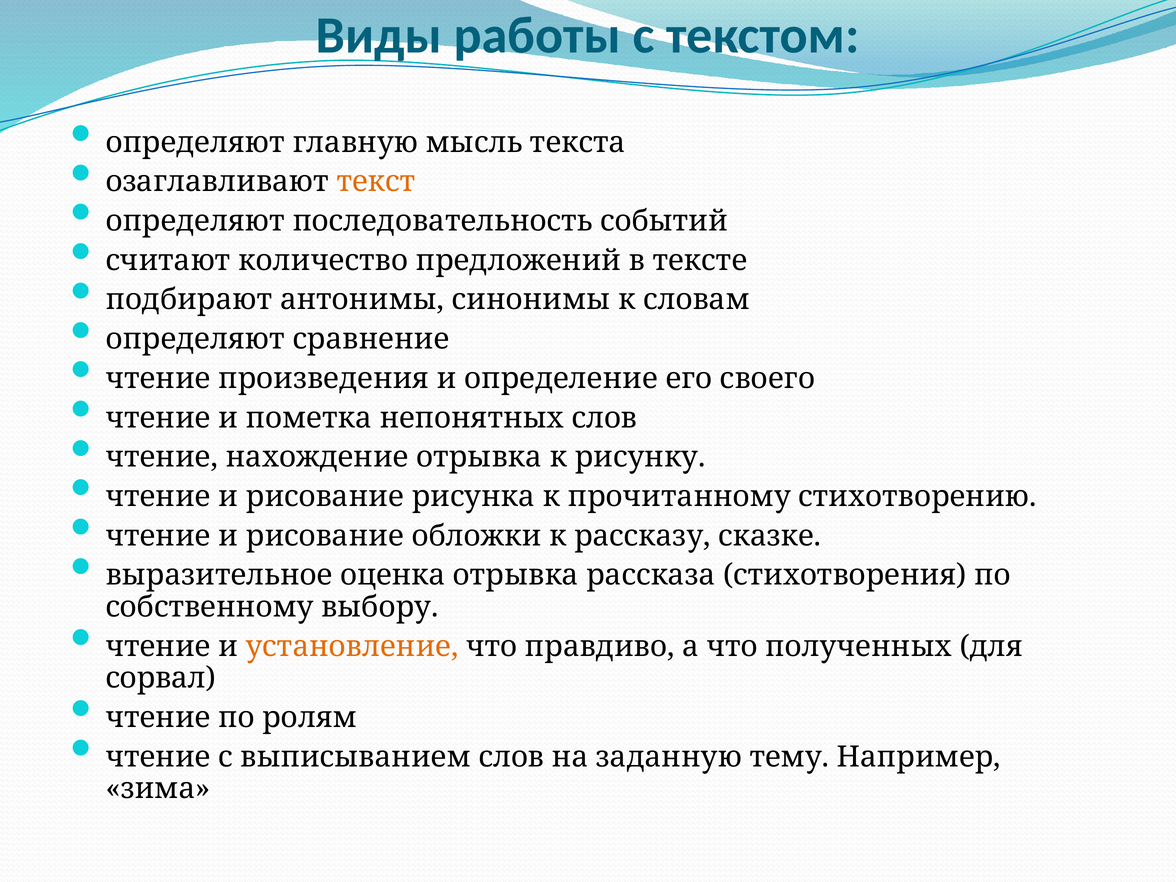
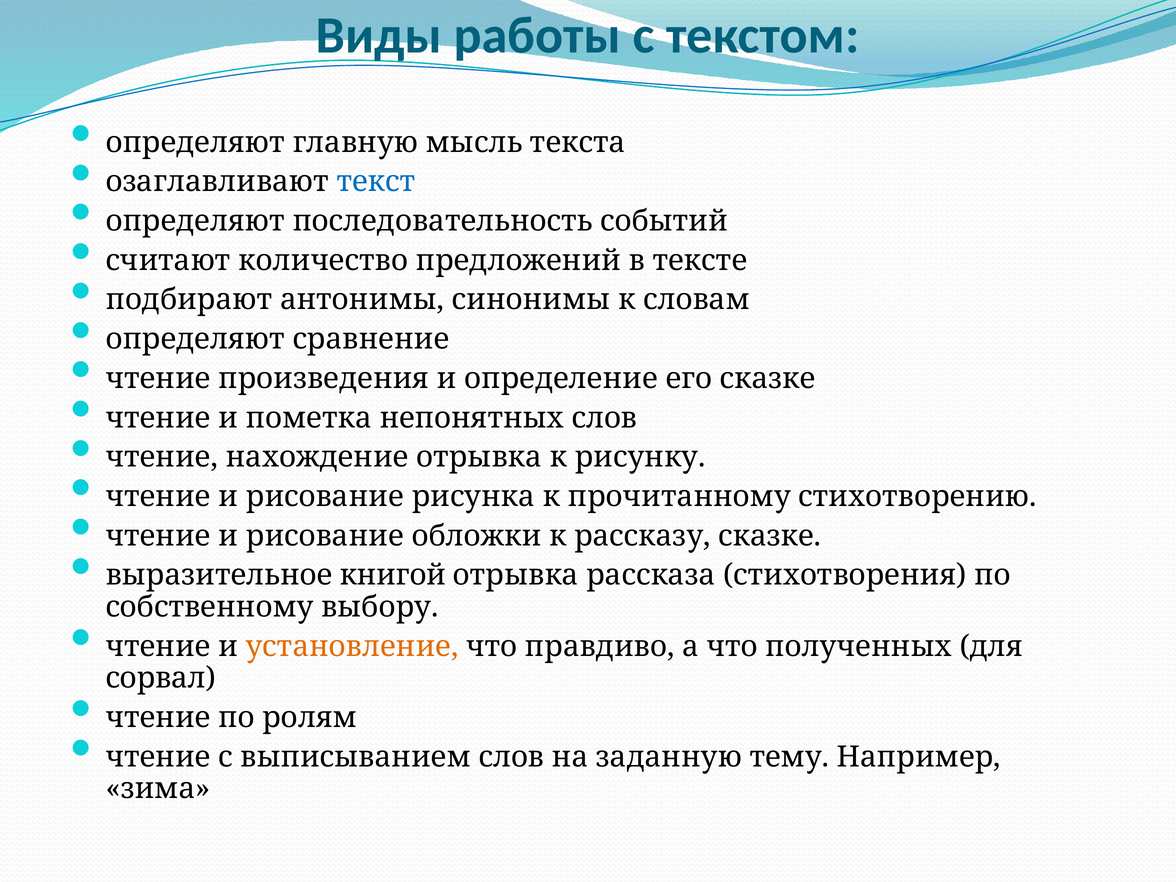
текст colour: orange -> blue
его своего: своего -> сказке
оценка: оценка -> книгой
